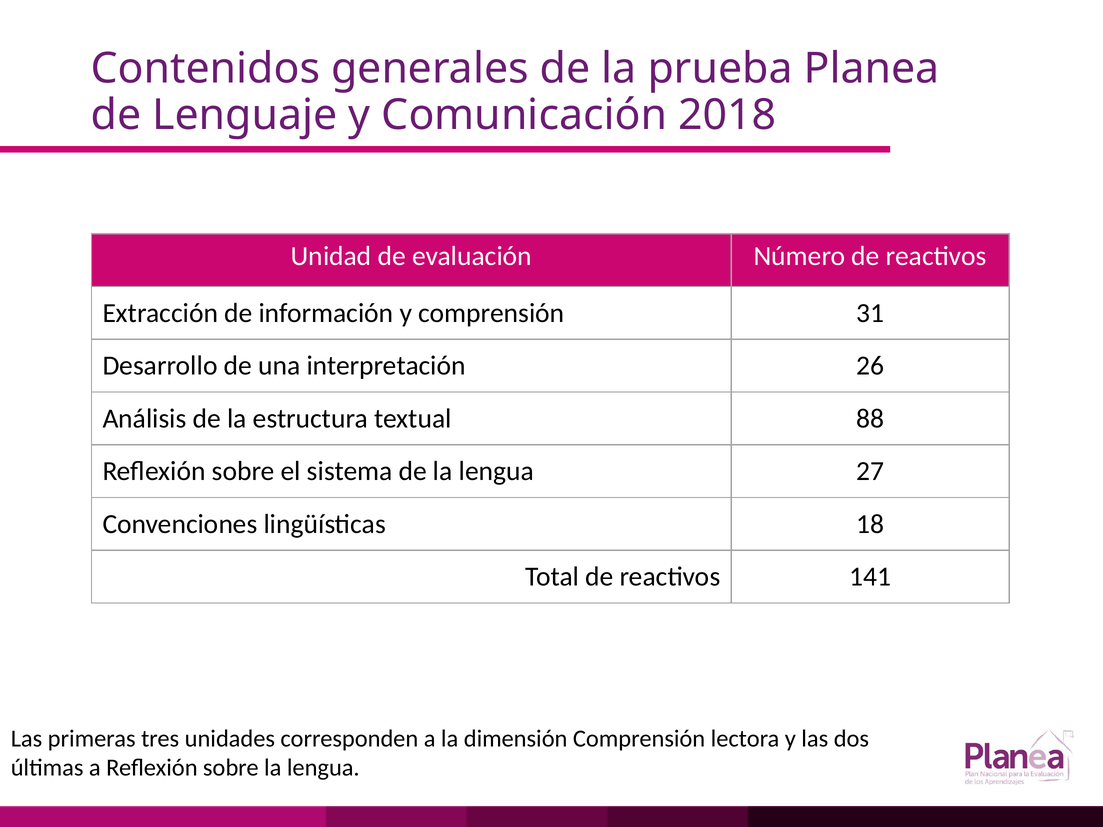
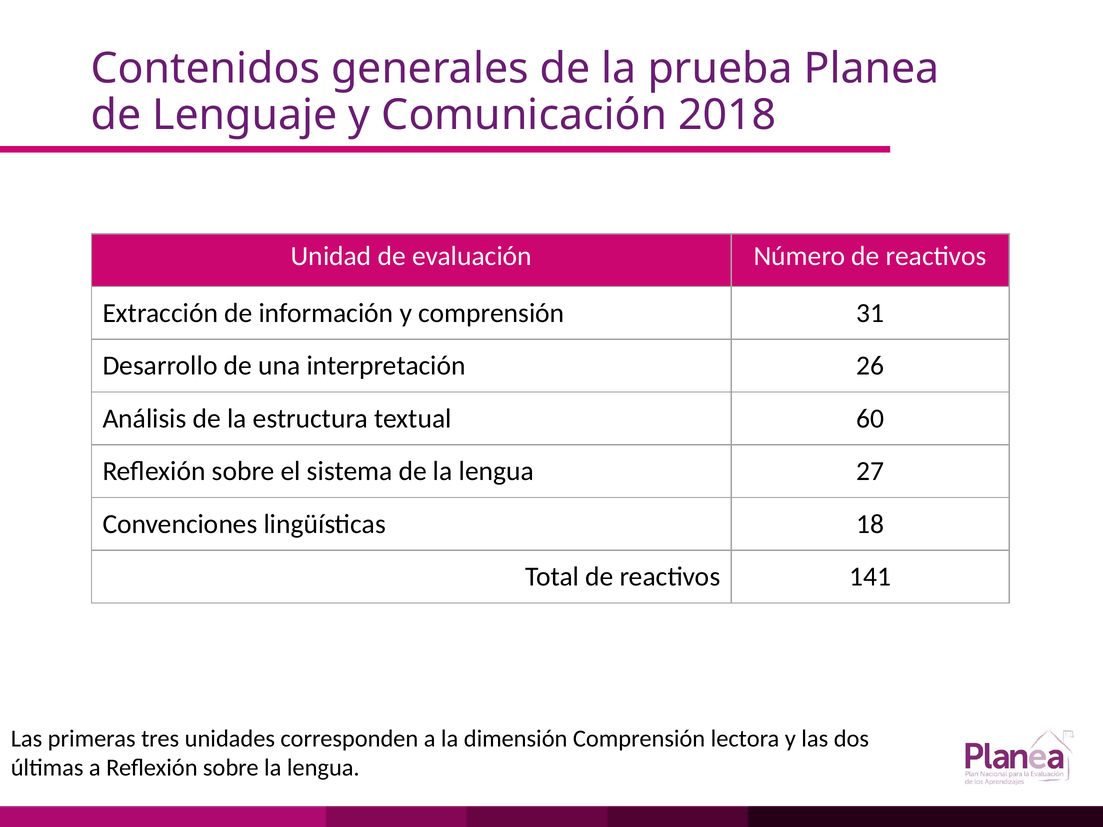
88: 88 -> 60
